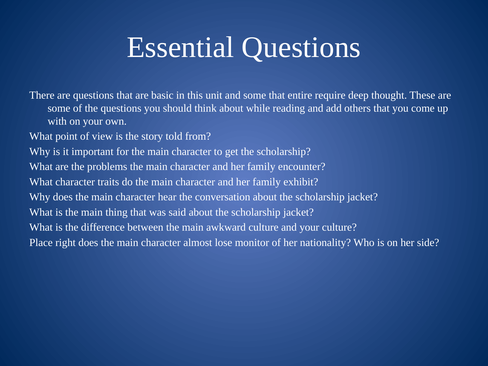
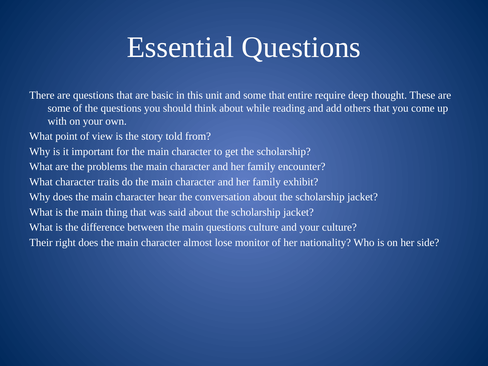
main awkward: awkward -> questions
Place: Place -> Their
